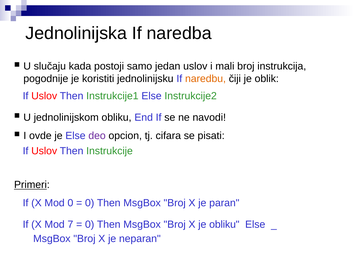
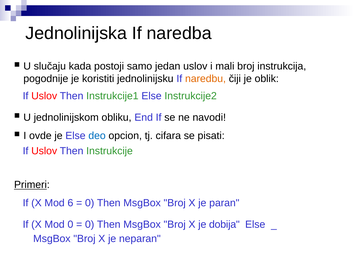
deo colour: purple -> blue
Mod 0: 0 -> 6
Mod 7: 7 -> 0
je obliku: obliku -> dobija
